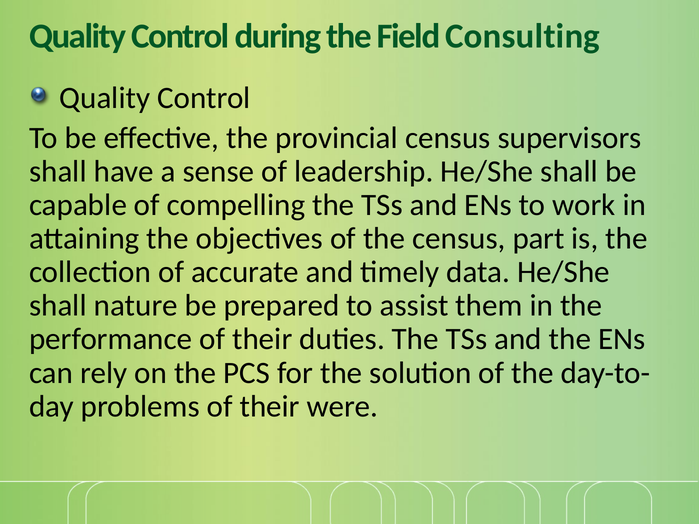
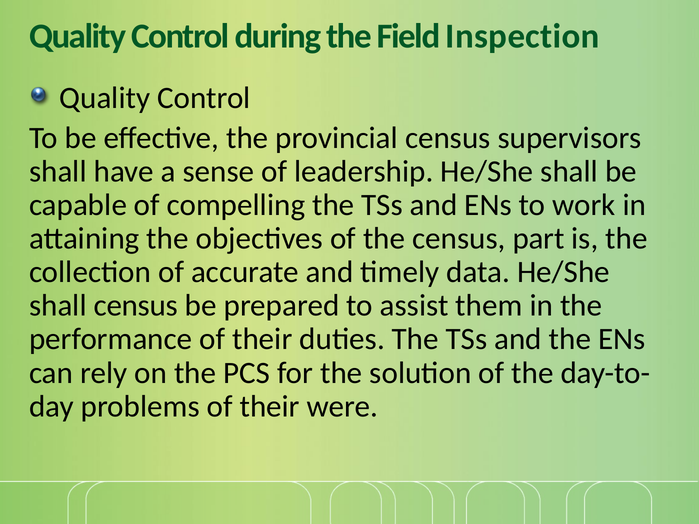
Consulting: Consulting -> Inspection
shall nature: nature -> census
